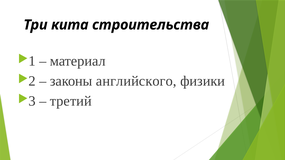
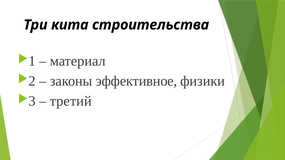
английского: английского -> эффективное
